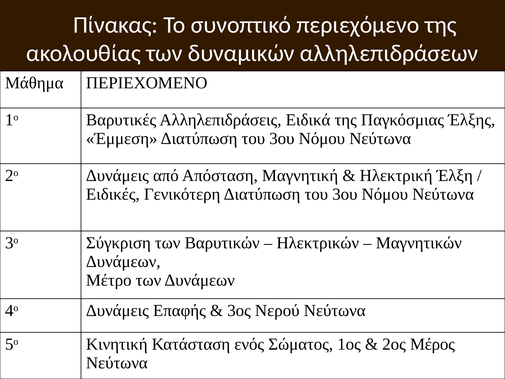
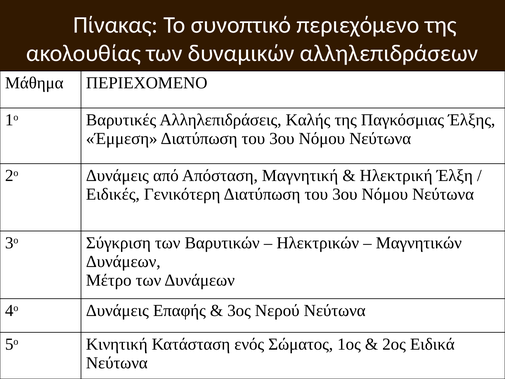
Ειδικά: Ειδικά -> Καλής
Μέρος: Μέρος -> Ειδικά
